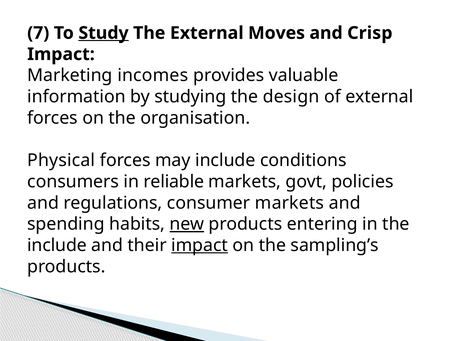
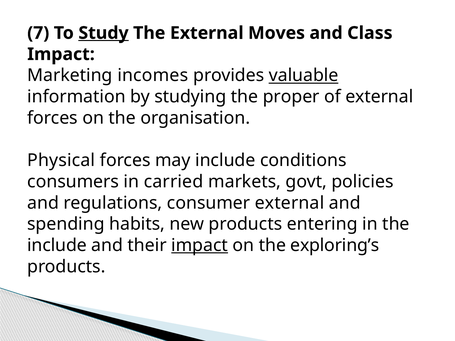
Crisp: Crisp -> Class
valuable underline: none -> present
design: design -> proper
reliable: reliable -> carried
consumer markets: markets -> external
new underline: present -> none
sampling’s: sampling’s -> exploring’s
